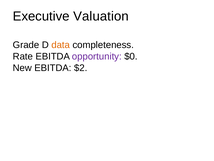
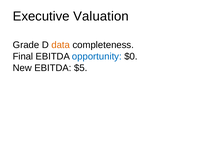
Rate: Rate -> Final
opportunity colour: purple -> blue
$2: $2 -> $5
